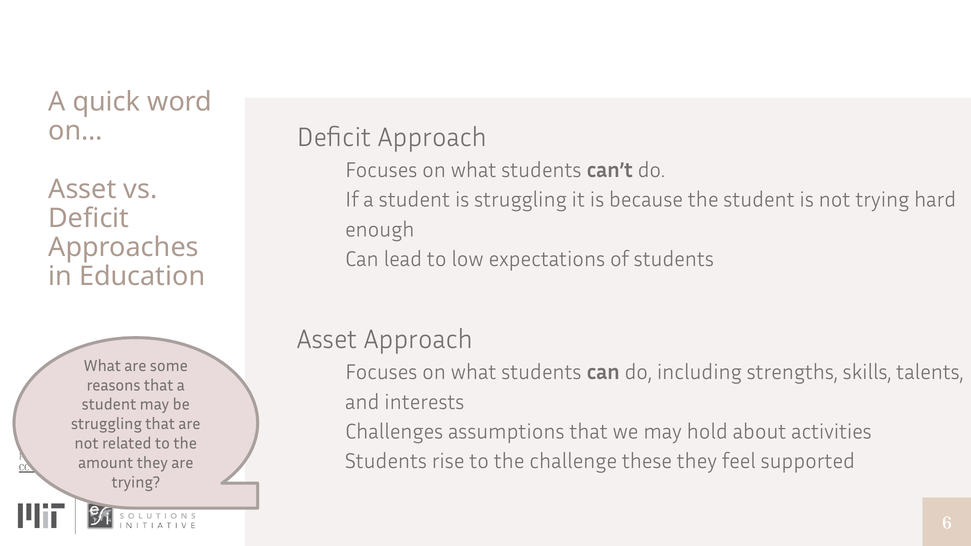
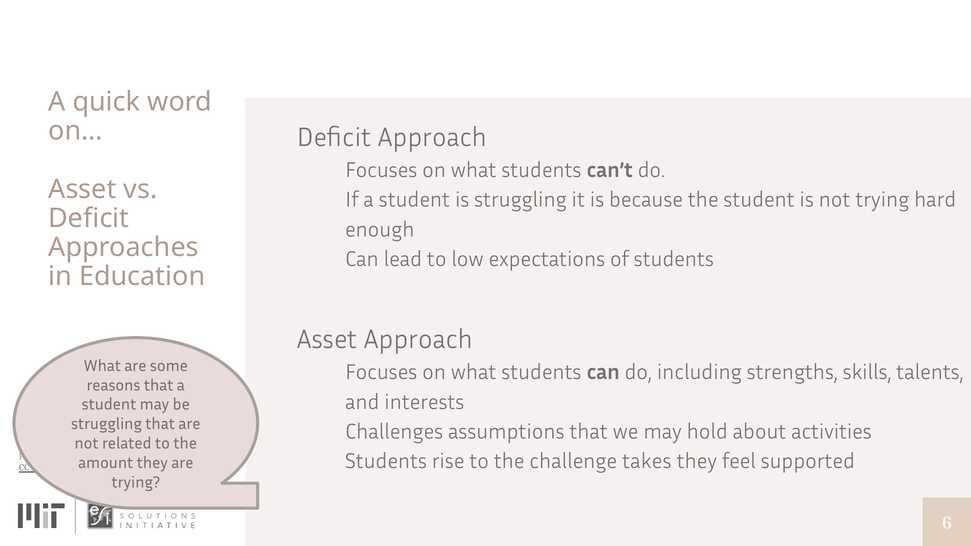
these: these -> takes
